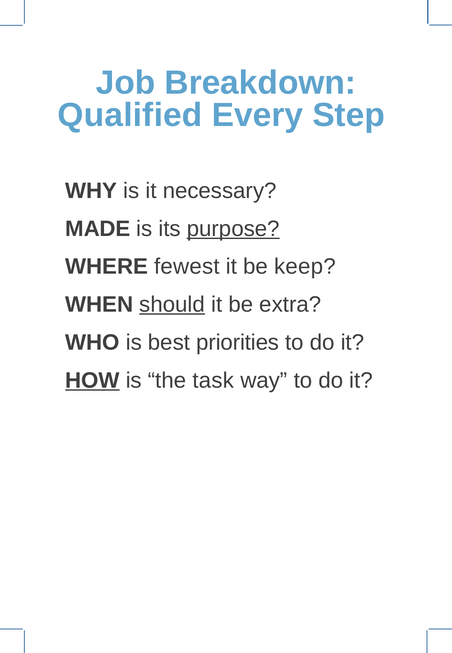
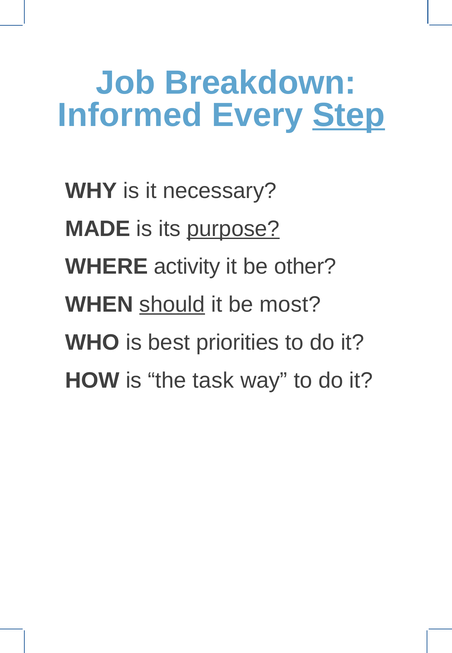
Qualified: Qualified -> Informed
Step underline: none -> present
fewest: fewest -> activity
keep: keep -> other
extra: extra -> most
HOW underline: present -> none
